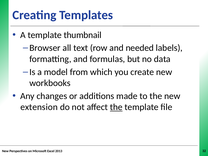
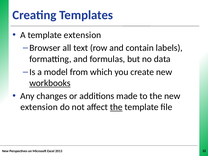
template thumbnail: thumbnail -> extension
needed: needed -> contain
workbooks underline: none -> present
